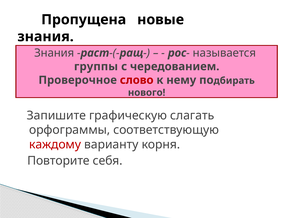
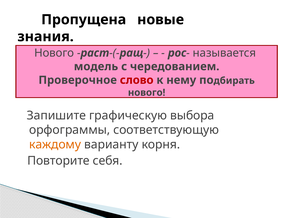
Знания at (54, 53): Знания -> Нового
группы: группы -> модель
слагать: слагать -> выбора
каждому colour: red -> orange
